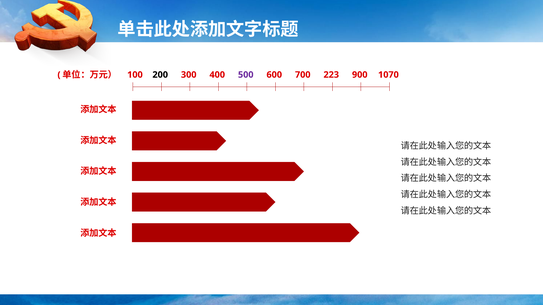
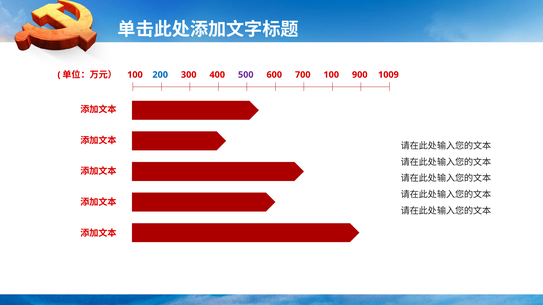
200 colour: black -> blue
700 223: 223 -> 100
1070: 1070 -> 1009
